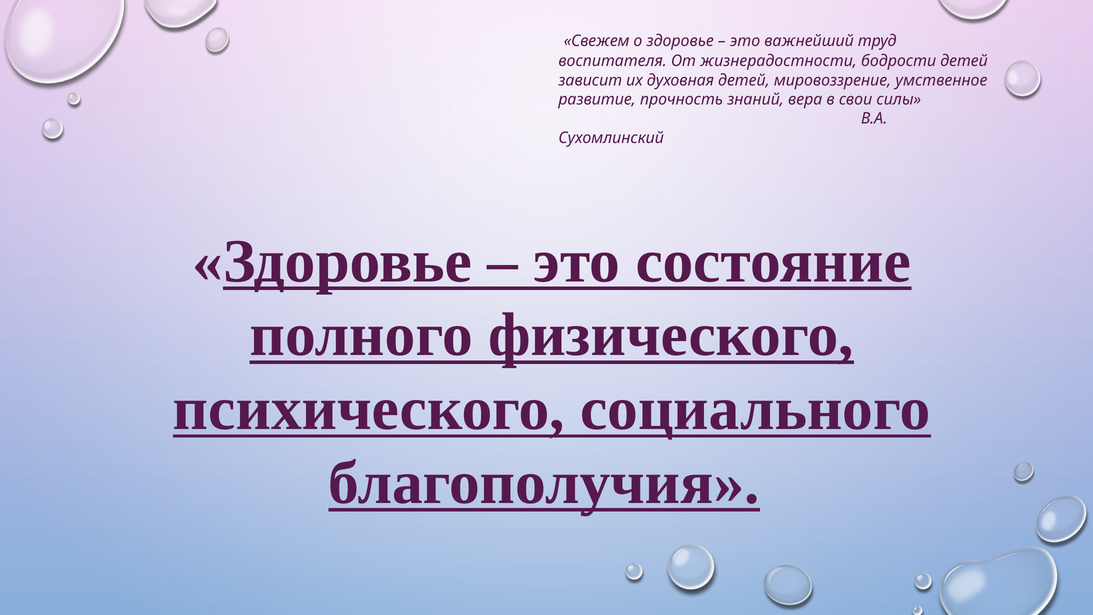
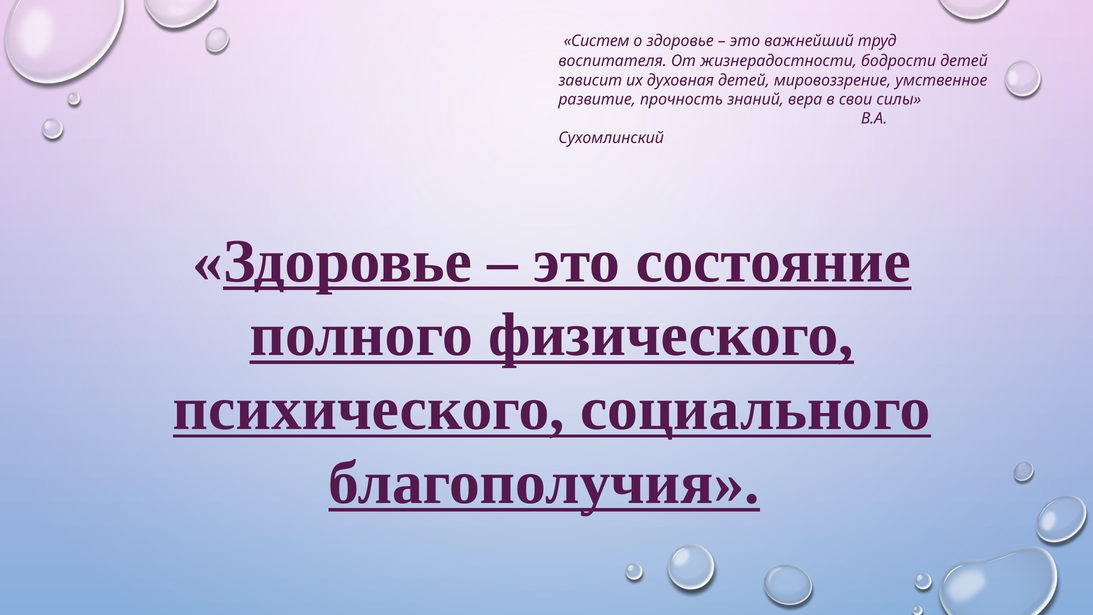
Свежем: Свежем -> Систем
